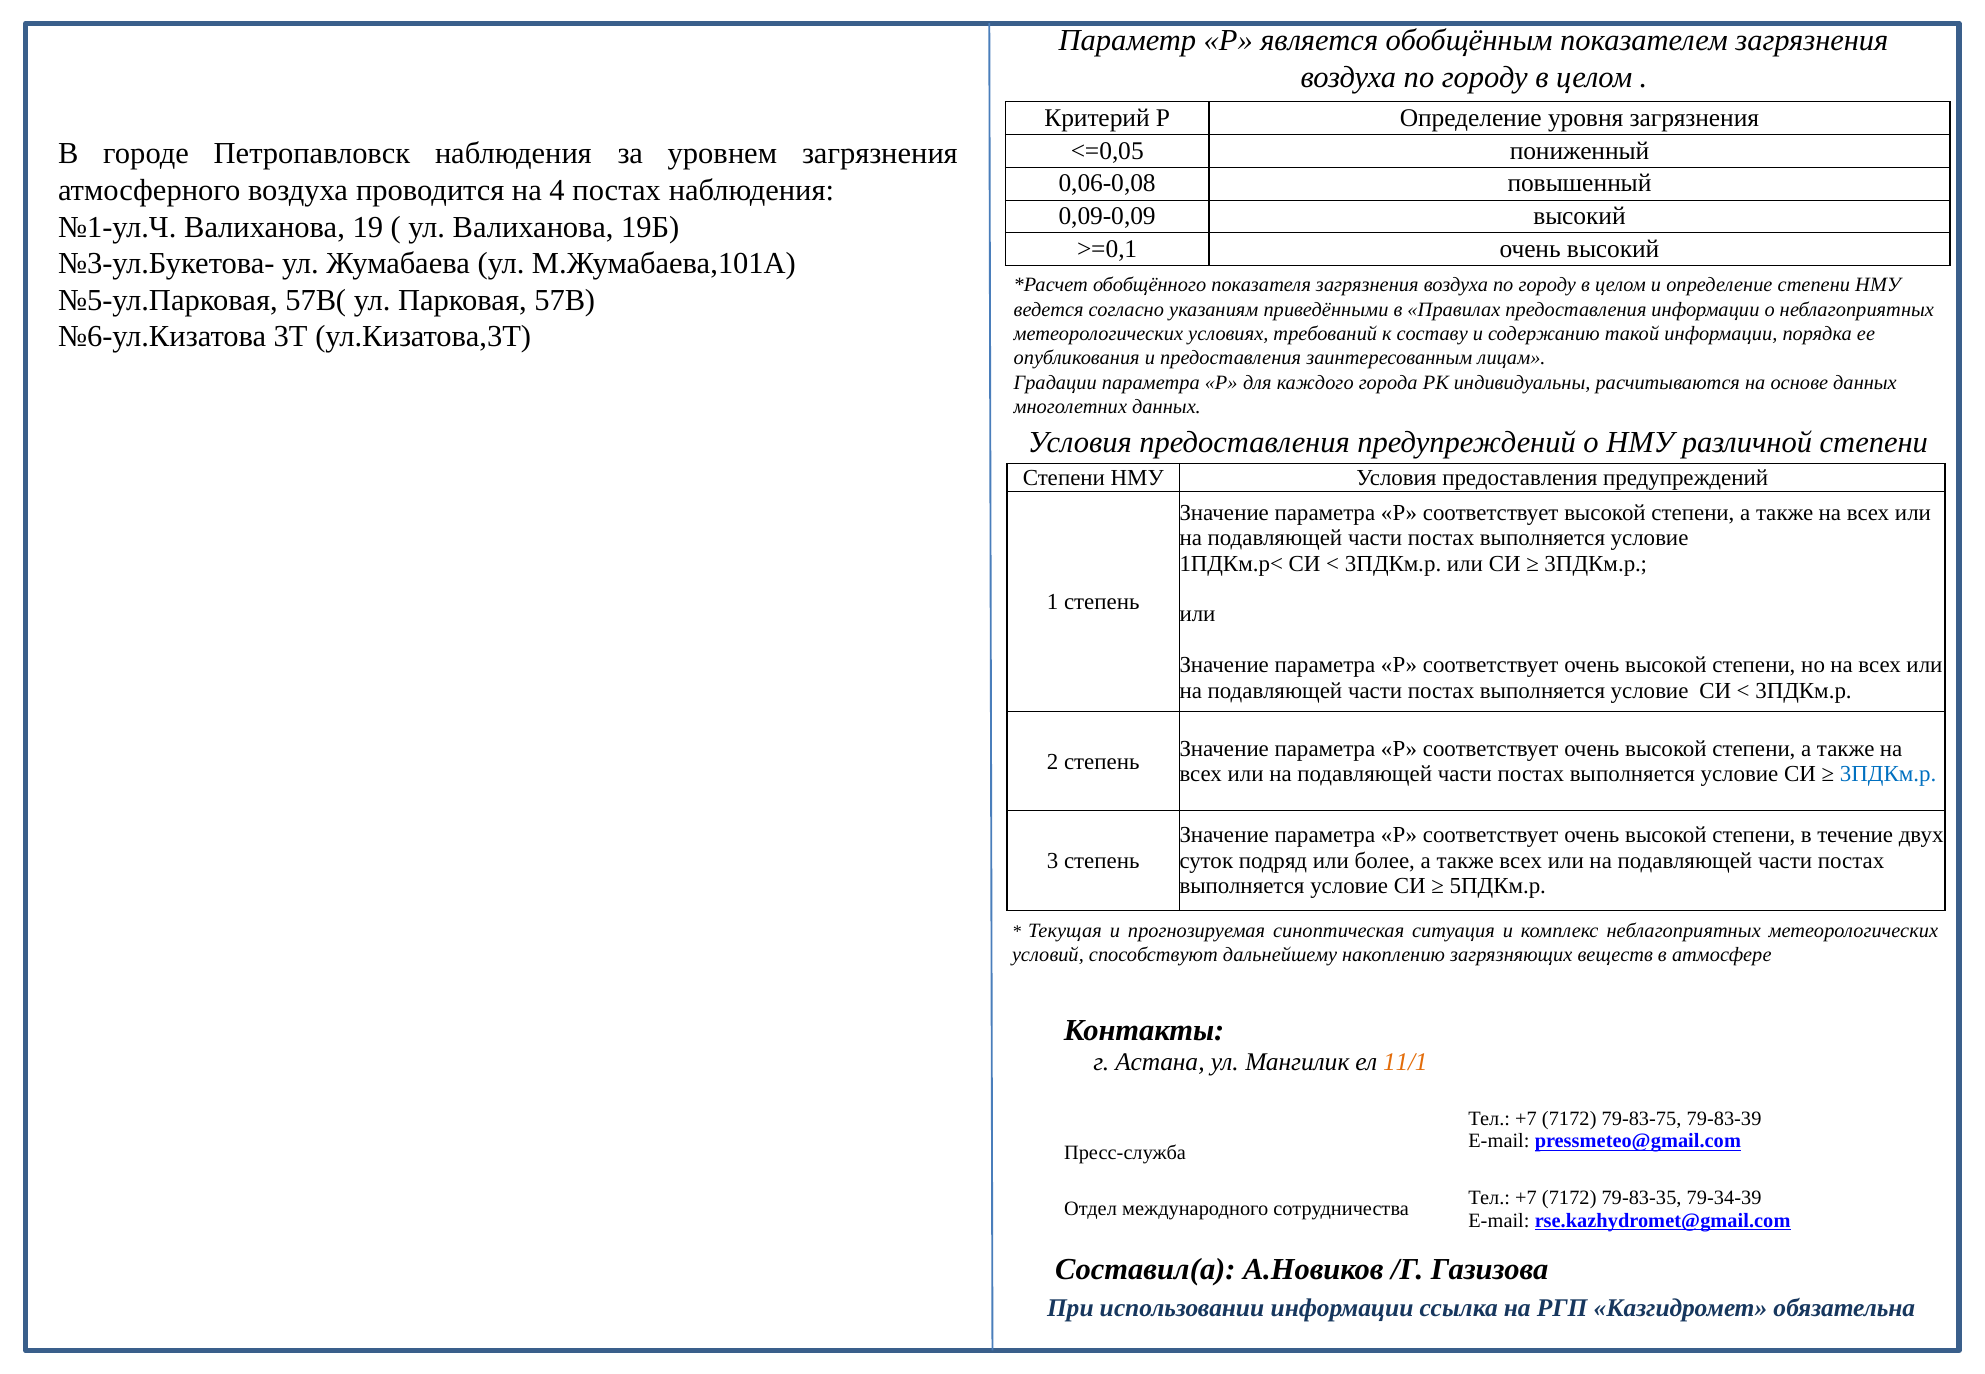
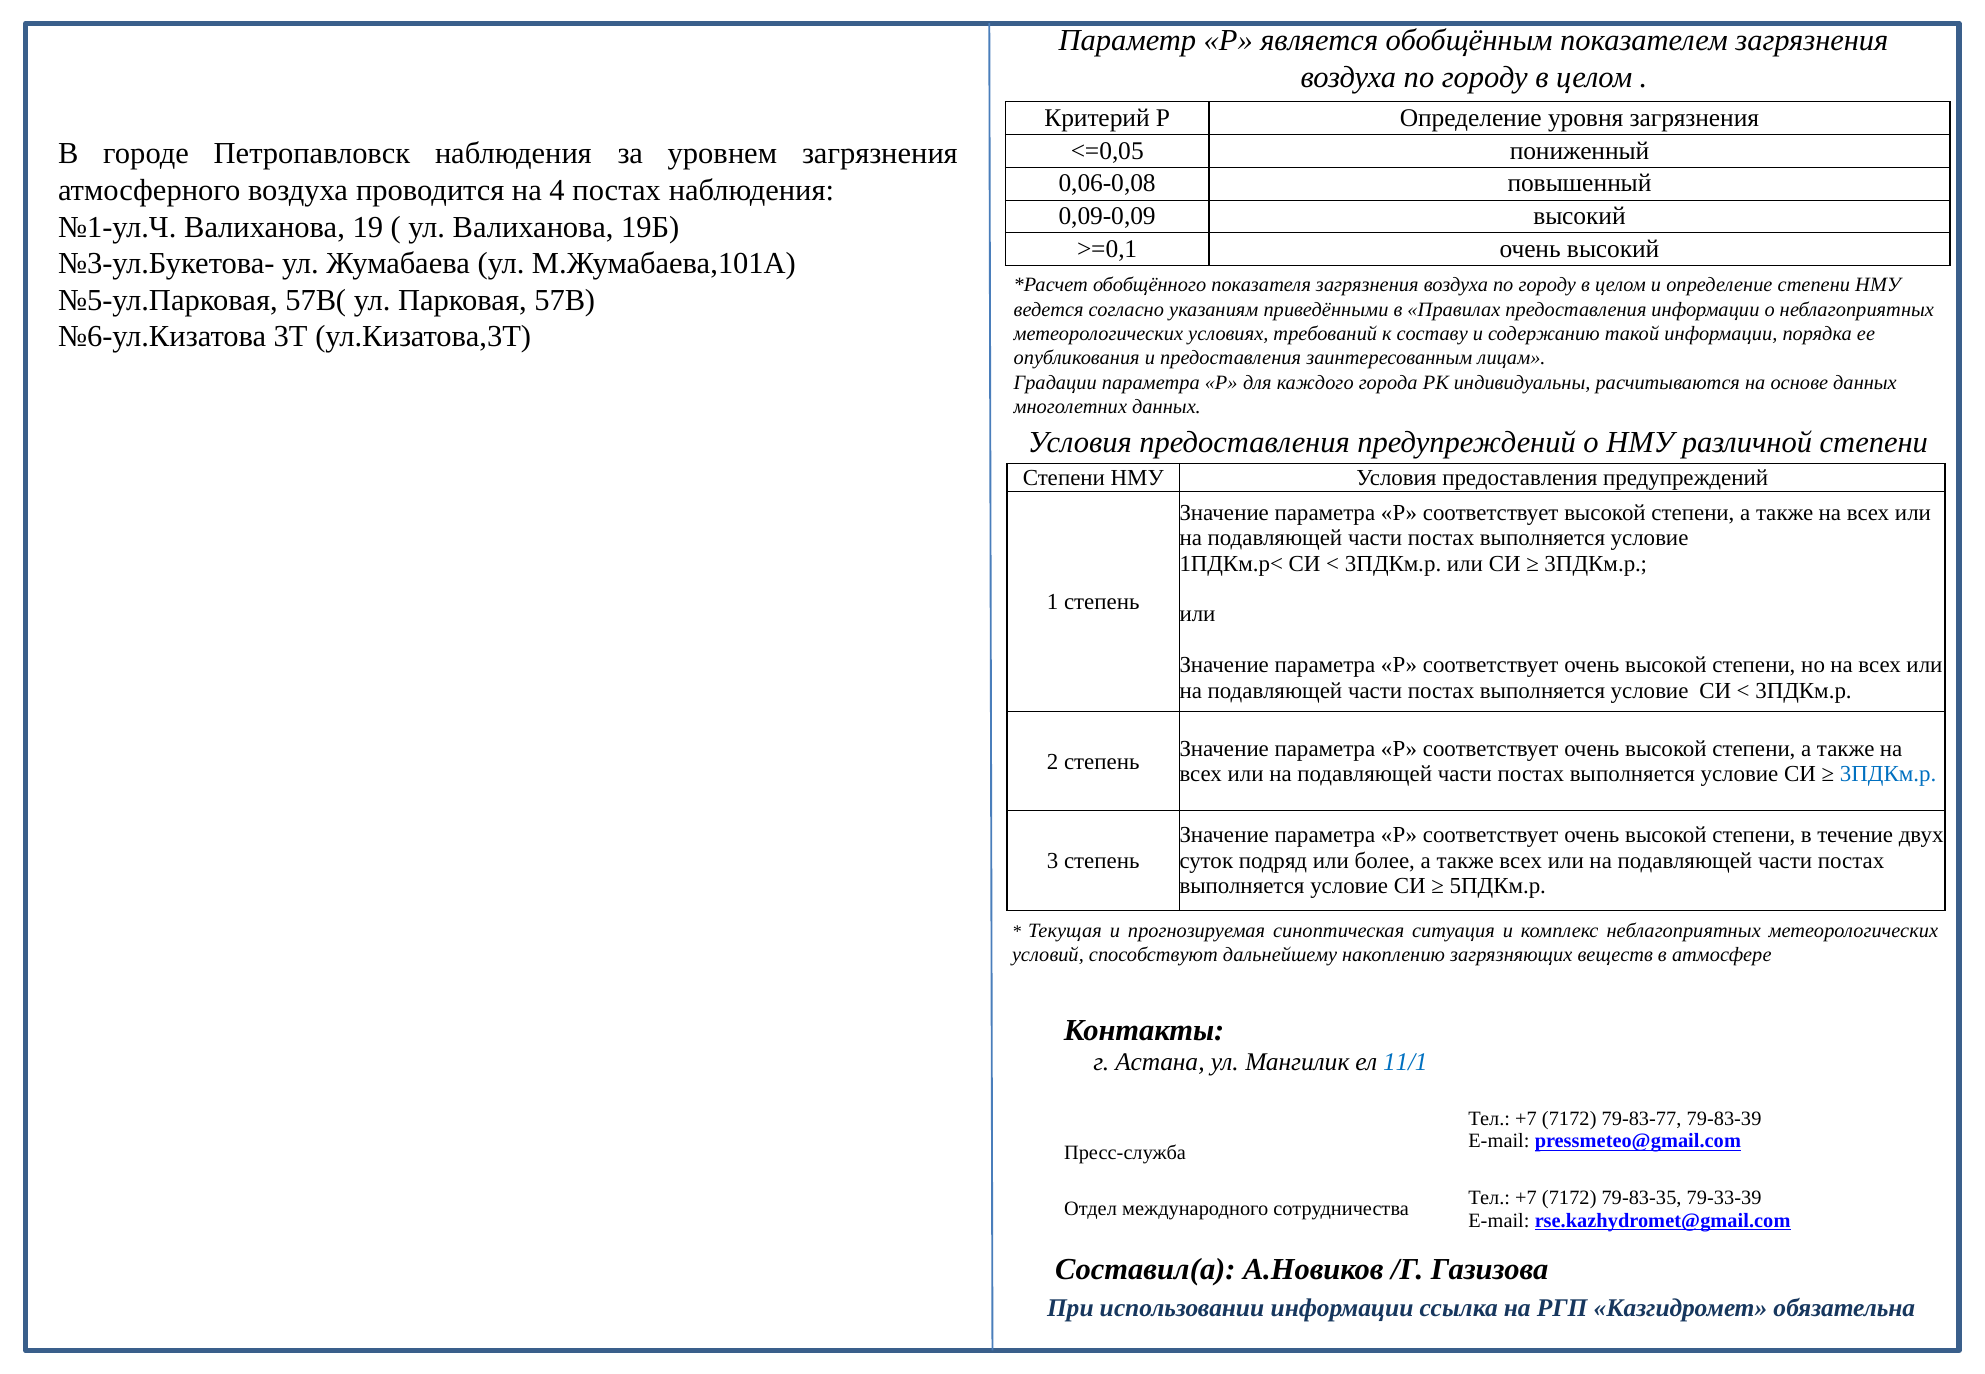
11/1 colour: orange -> blue
79-83-75: 79-83-75 -> 79-83-77
79-34-39: 79-34-39 -> 79-33-39
